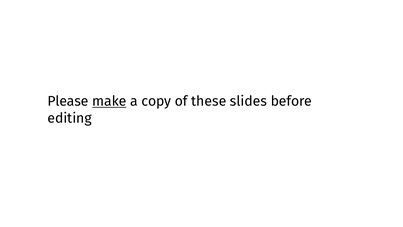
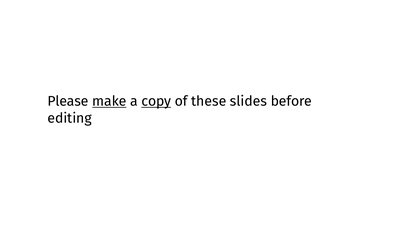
copy underline: none -> present
